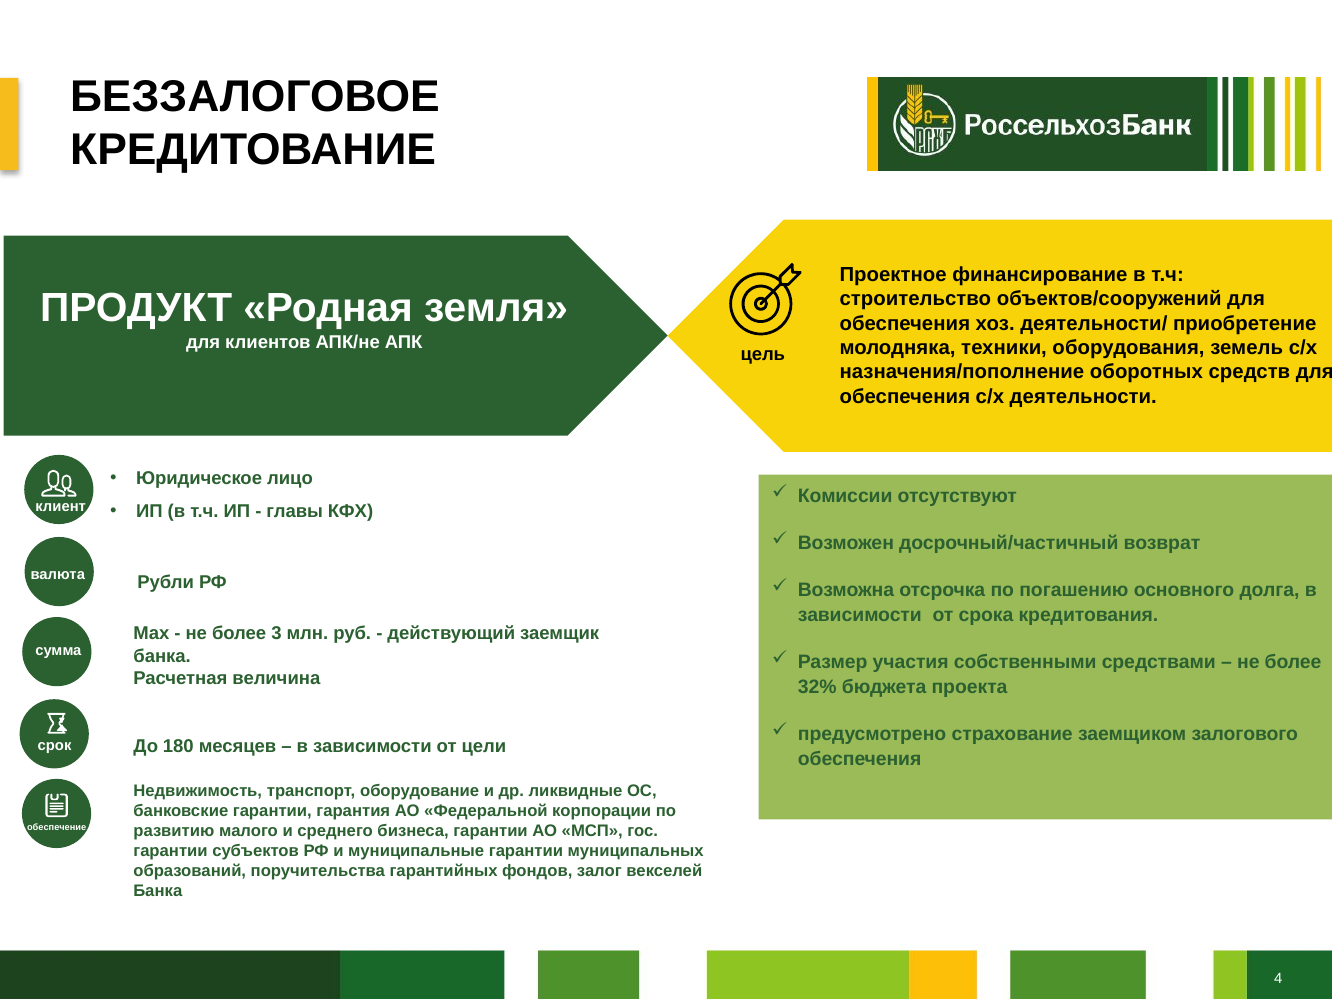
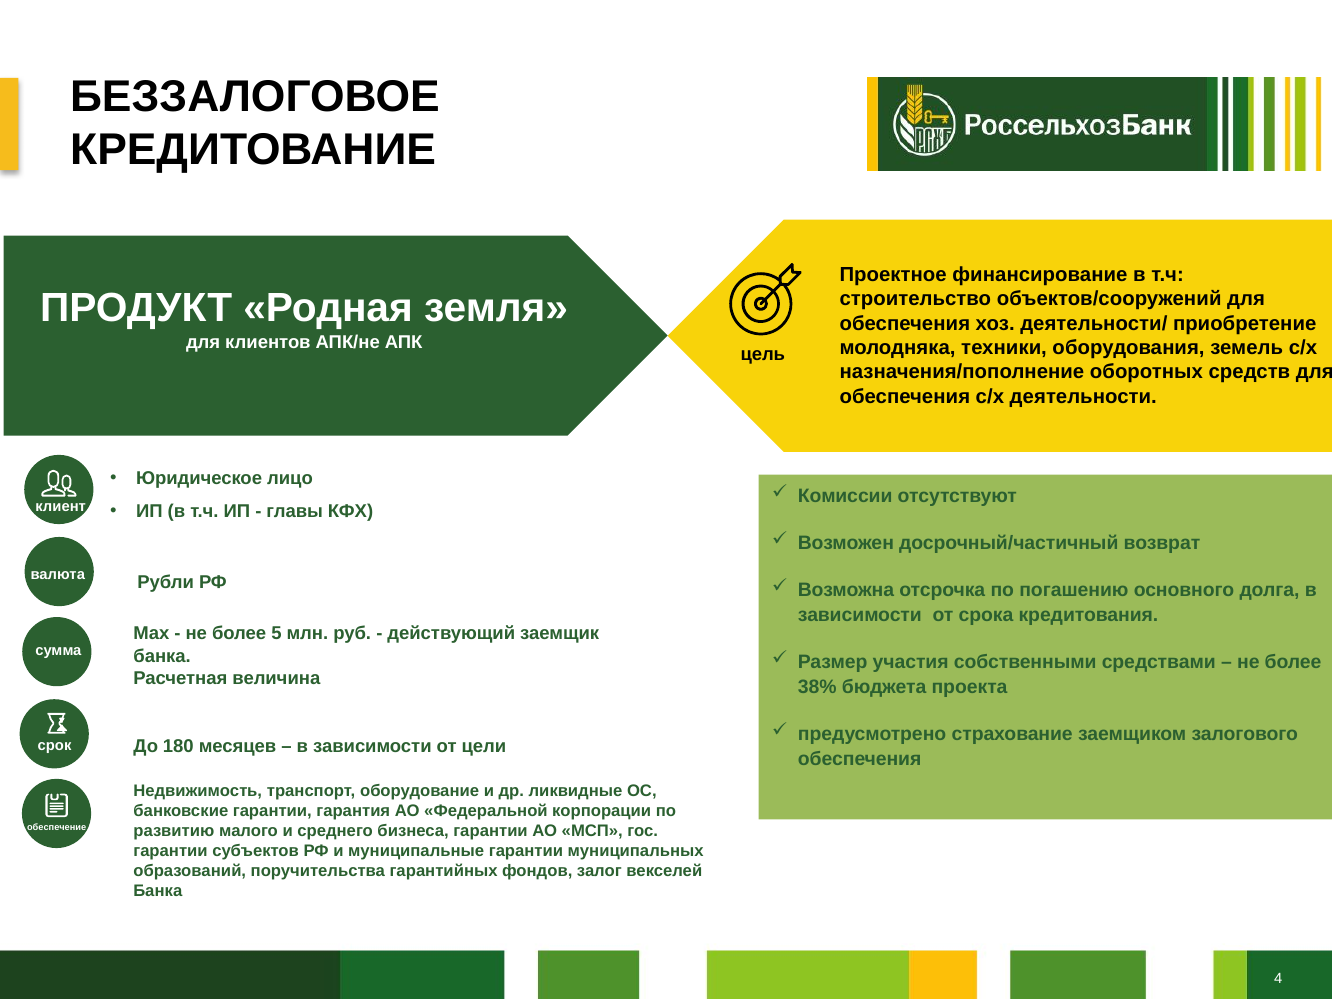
3: 3 -> 5
32%: 32% -> 38%
